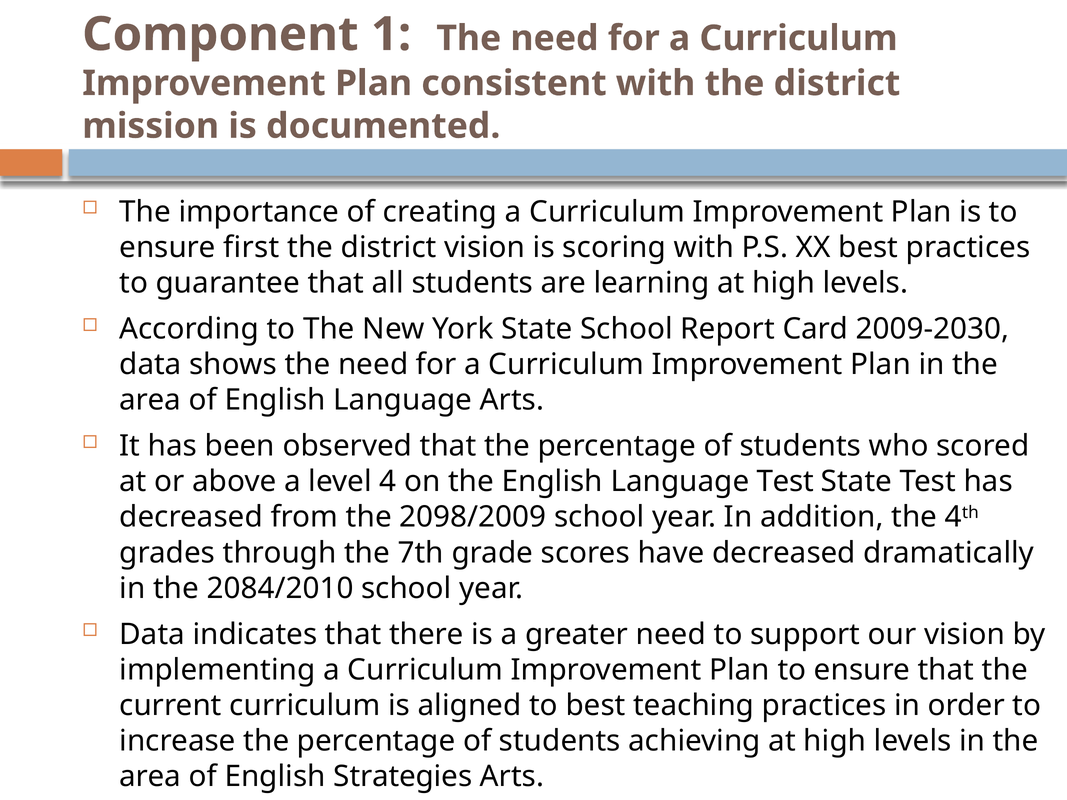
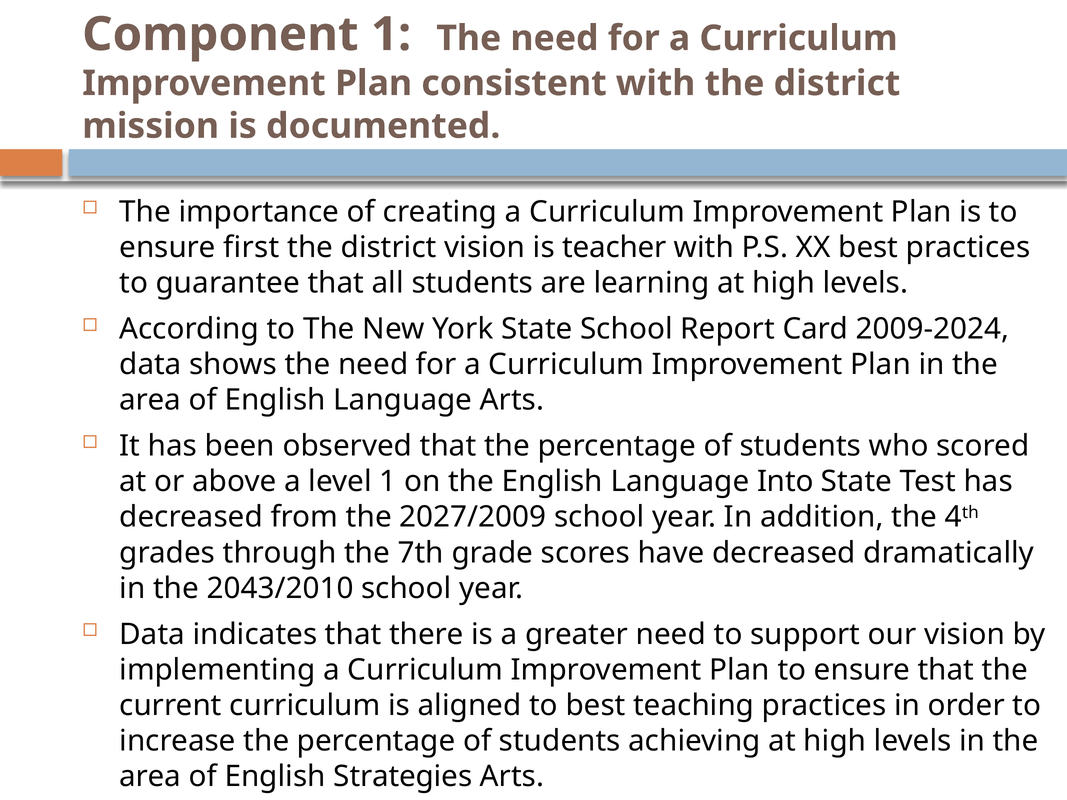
scoring: scoring -> teacher
2009-2030: 2009-2030 -> 2009-2024
level 4: 4 -> 1
Language Test: Test -> Into
2098/2009: 2098/2009 -> 2027/2009
2084/2010: 2084/2010 -> 2043/2010
